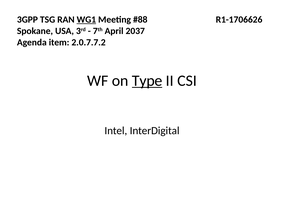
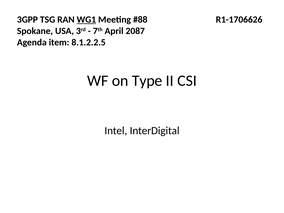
2037: 2037 -> 2087
2.0.7.7.2: 2.0.7.7.2 -> 8.1.2.2.5
Type underline: present -> none
